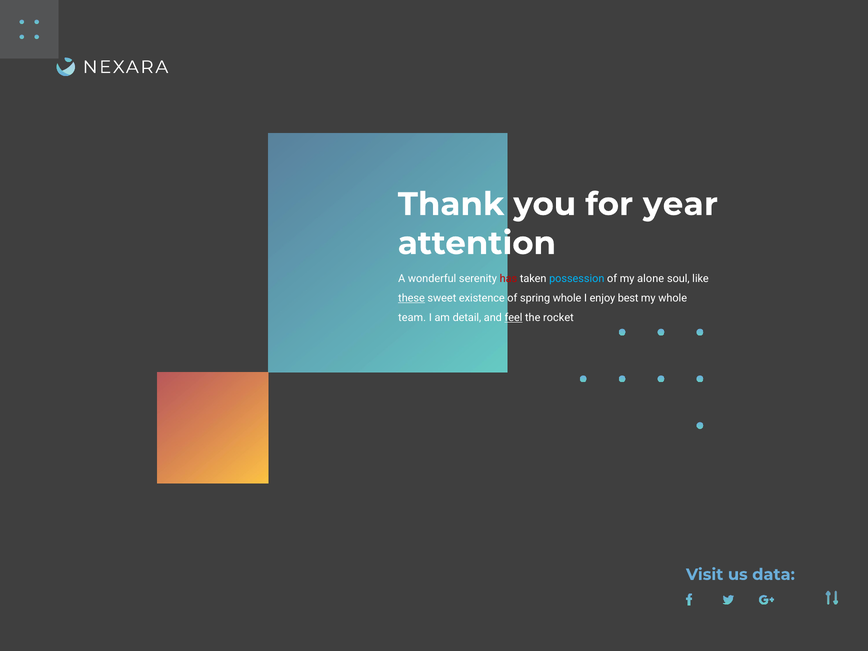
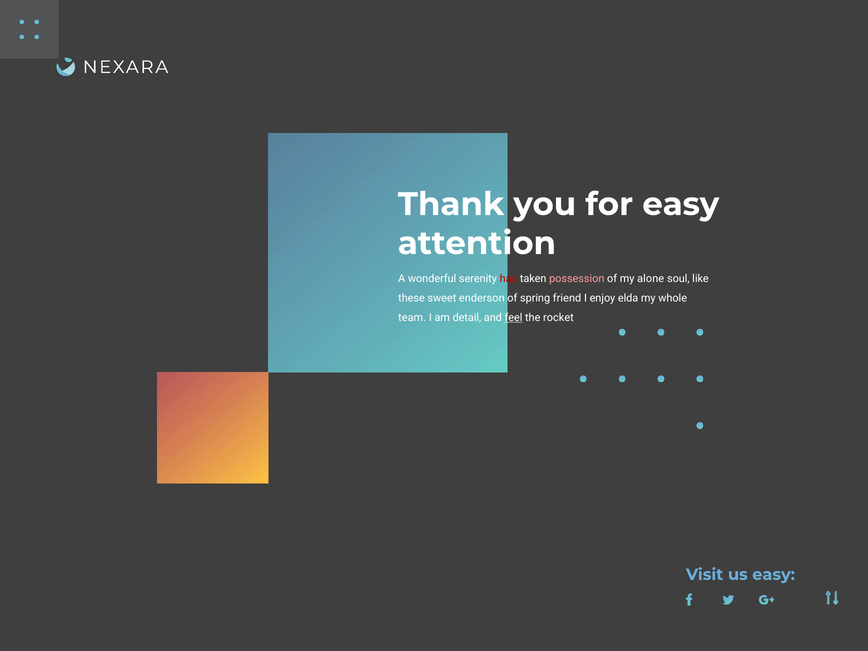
for year: year -> easy
possession colour: light blue -> pink
these underline: present -> none
existence: existence -> enderson
spring whole: whole -> friend
best: best -> elda
us data: data -> easy
